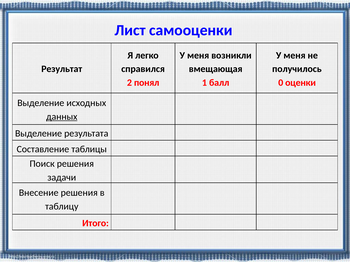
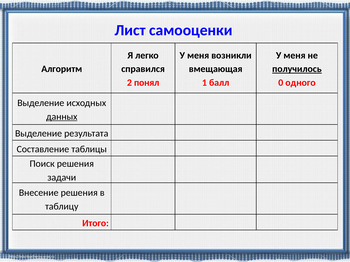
Результат: Результат -> Алгоритм
получилось underline: none -> present
оценки: оценки -> одного
